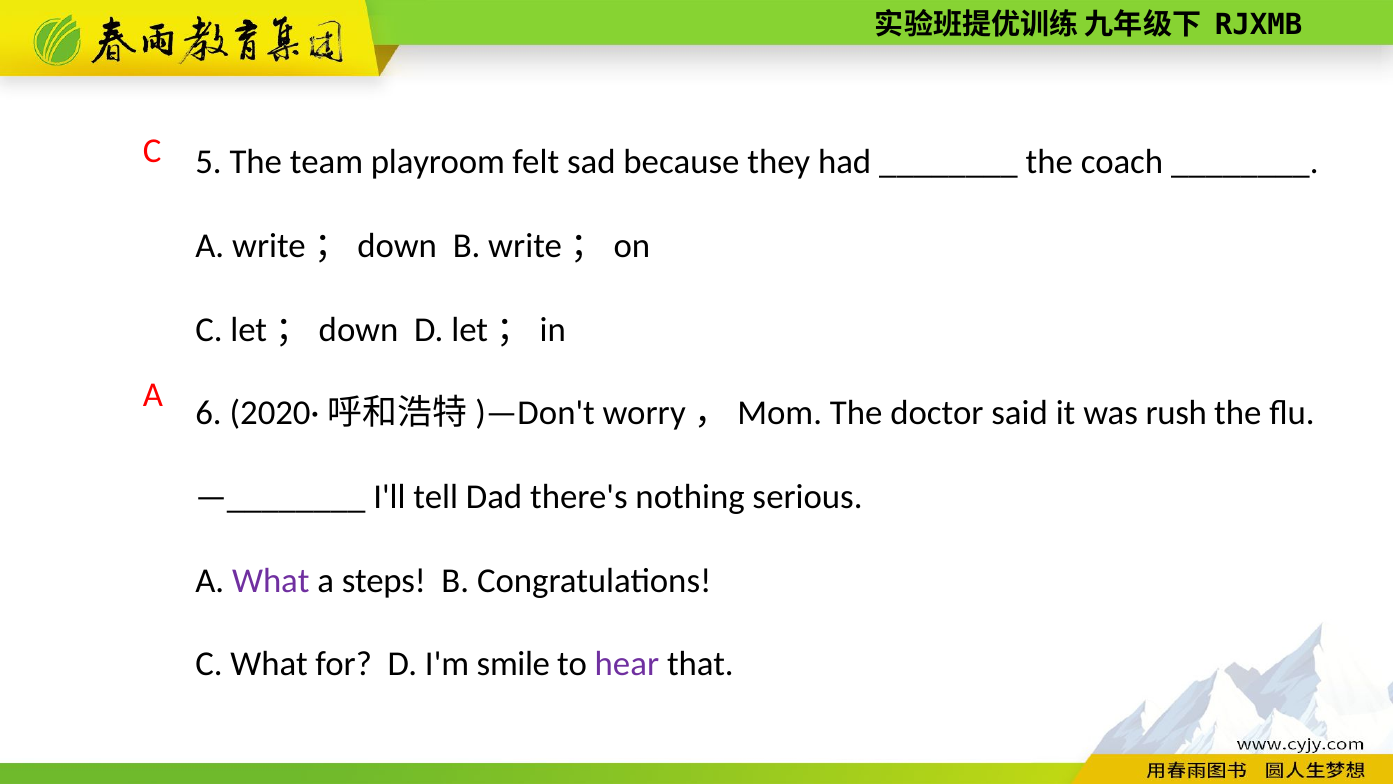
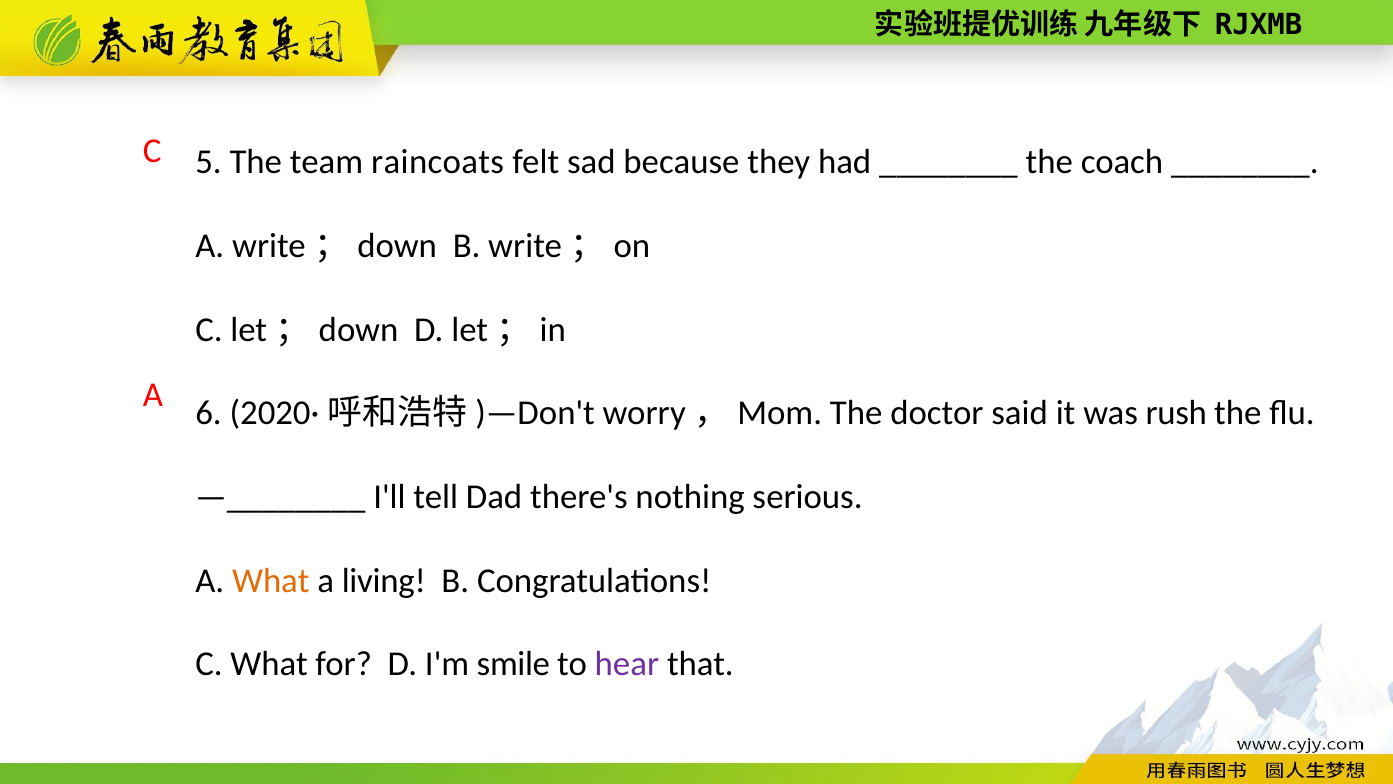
playroom: playroom -> raincoats
What at (271, 580) colour: purple -> orange
steps: steps -> living
